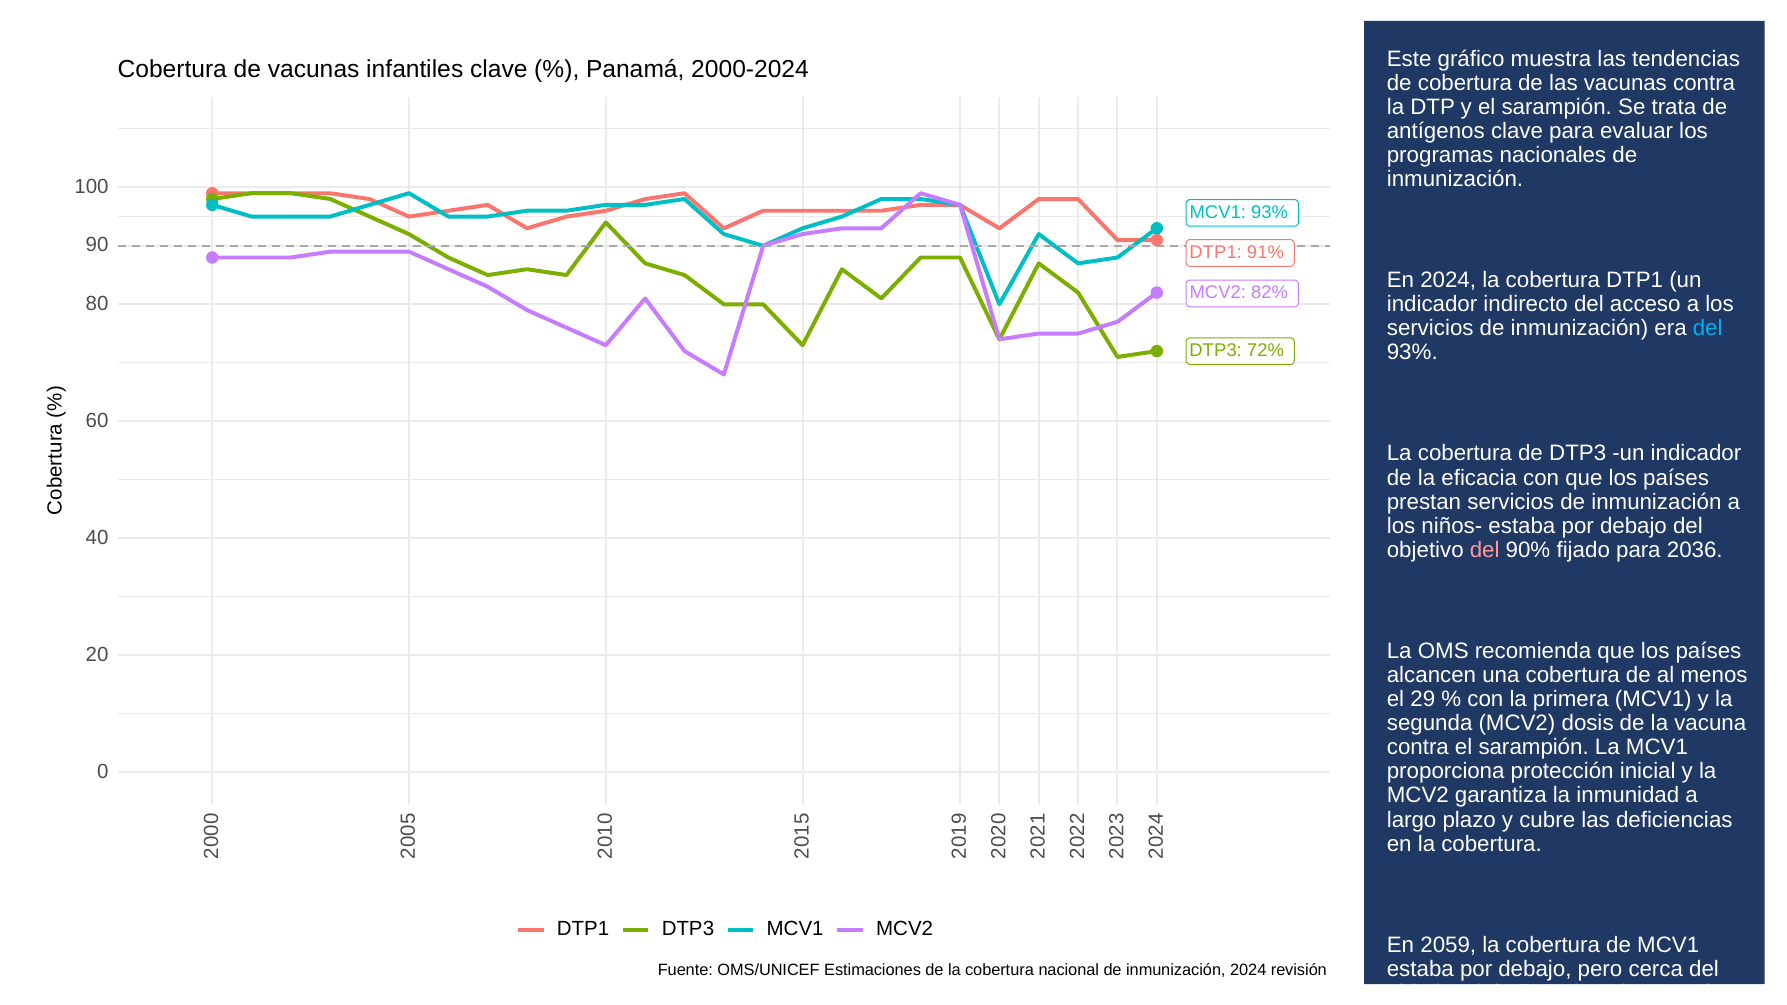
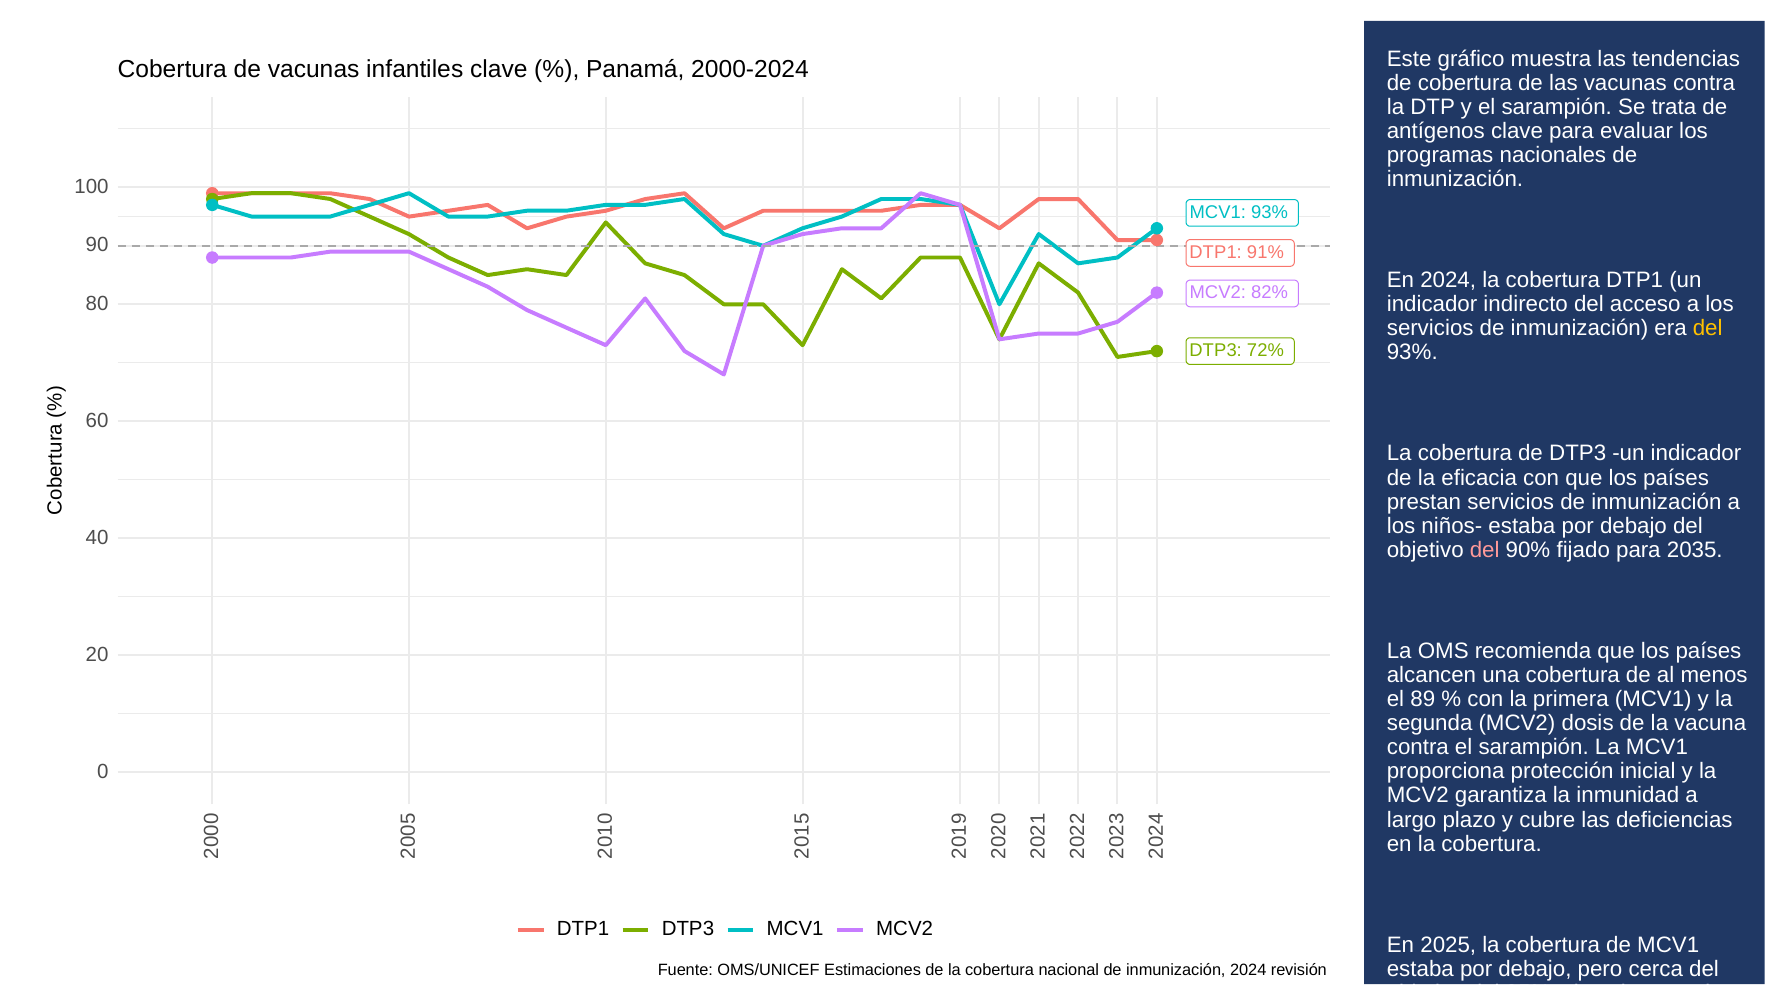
del at (1708, 329) colour: light blue -> yellow
2036: 2036 -> 2035
29: 29 -> 89
2059: 2059 -> 2025
